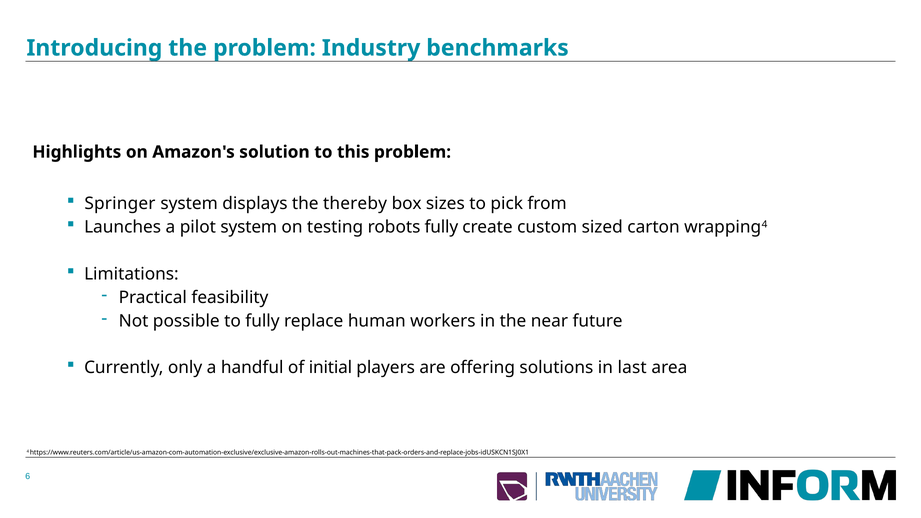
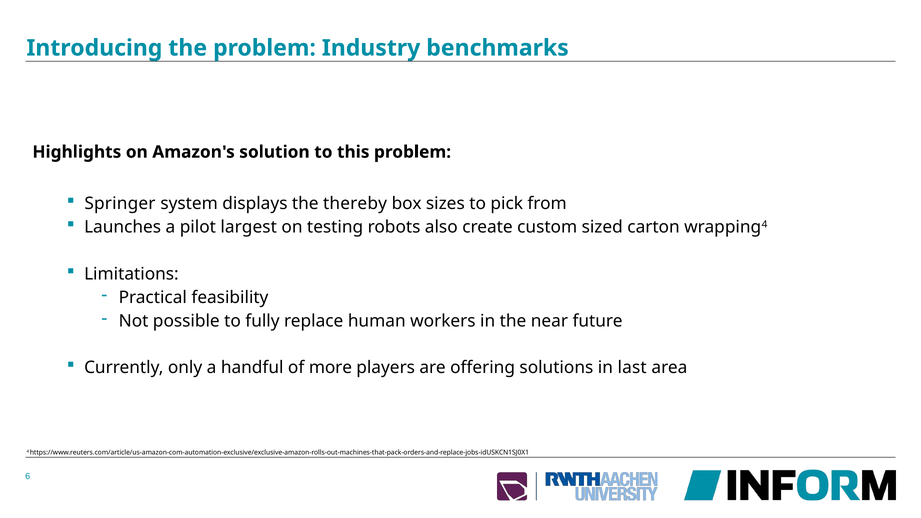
pilot system: system -> largest
robots fully: fully -> also
initial: initial -> more
